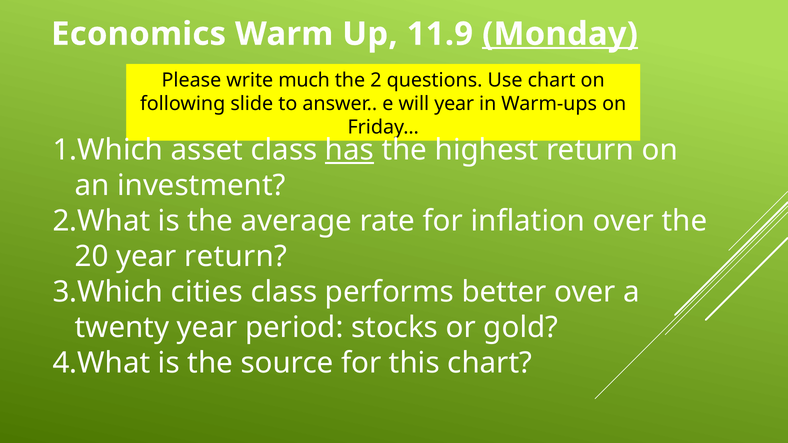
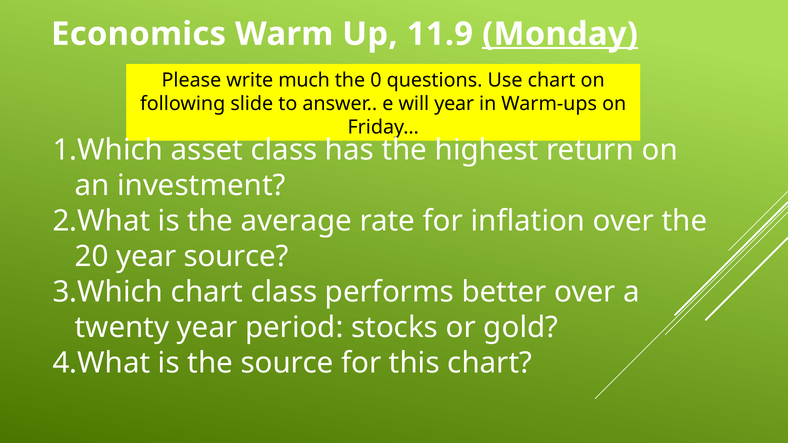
2: 2 -> 0
has underline: present -> none
year return: return -> source
cities at (207, 292): cities -> chart
